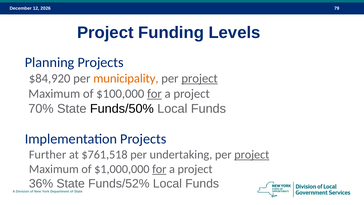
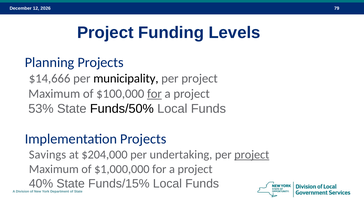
$84,920: $84,920 -> $14,666
municipality colour: orange -> black
project at (200, 78) underline: present -> none
70%: 70% -> 53%
Further: Further -> Savings
$761,518: $761,518 -> $204,000
for at (159, 169) underline: present -> none
36%: 36% -> 40%
Funds/52%: Funds/52% -> Funds/15%
